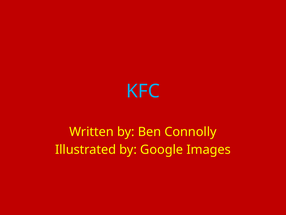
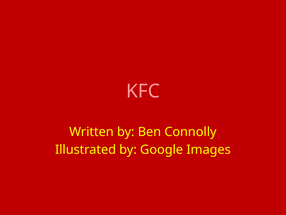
KFC colour: light blue -> pink
